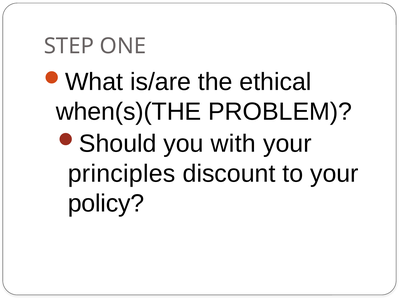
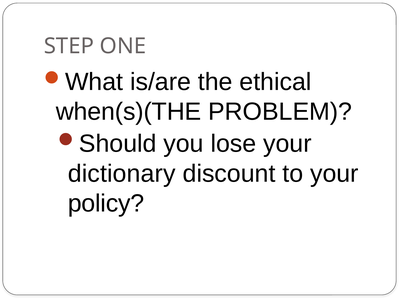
with: with -> lose
principles: principles -> dictionary
